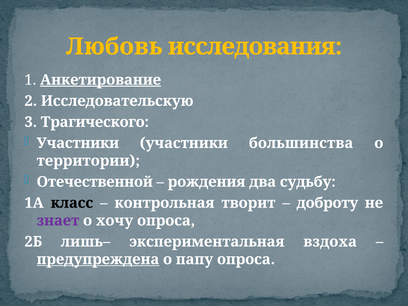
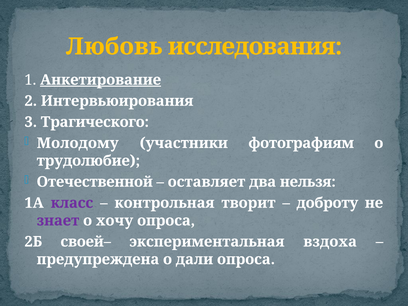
Исследовательскую: Исследовательскую -> Интервьюирования
Участники at (78, 143): Участники -> Молодому
большинства: большинства -> фотографиям
территории: территории -> трудолюбие
рождения: рождения -> оставляет
судьбу: судьбу -> нельзя
класс colour: black -> purple
лишь–: лишь– -> своей–
предупреждена underline: present -> none
папу: папу -> дали
